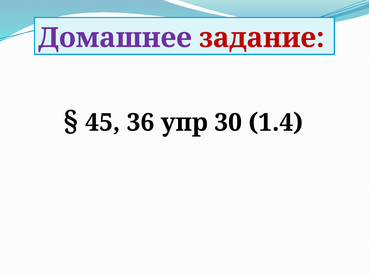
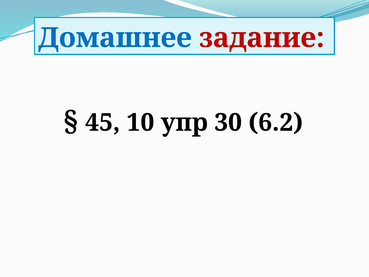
Домашнее colour: purple -> blue
36: 36 -> 10
1.4: 1.4 -> 6.2
